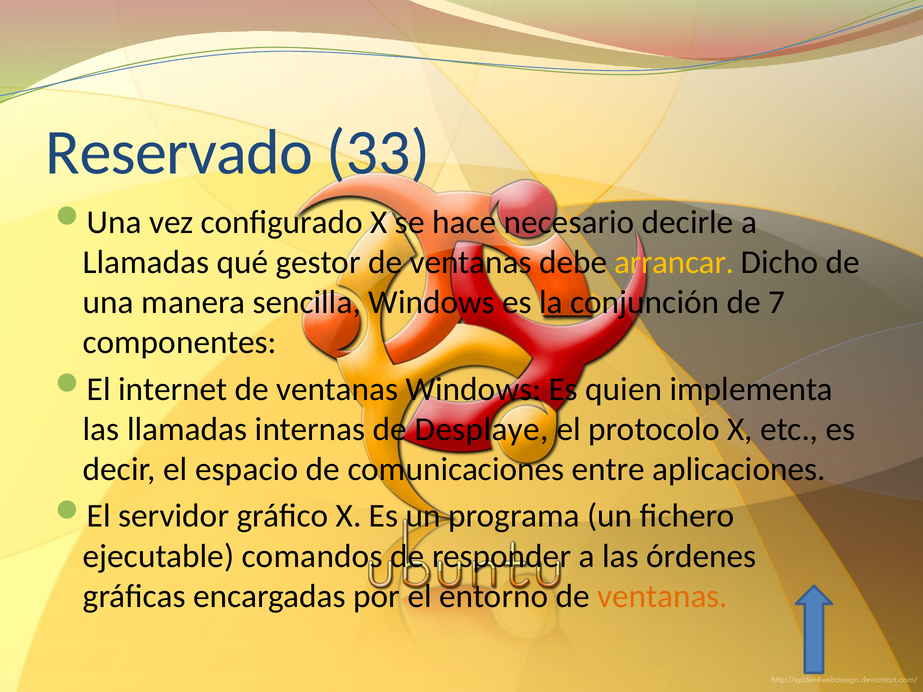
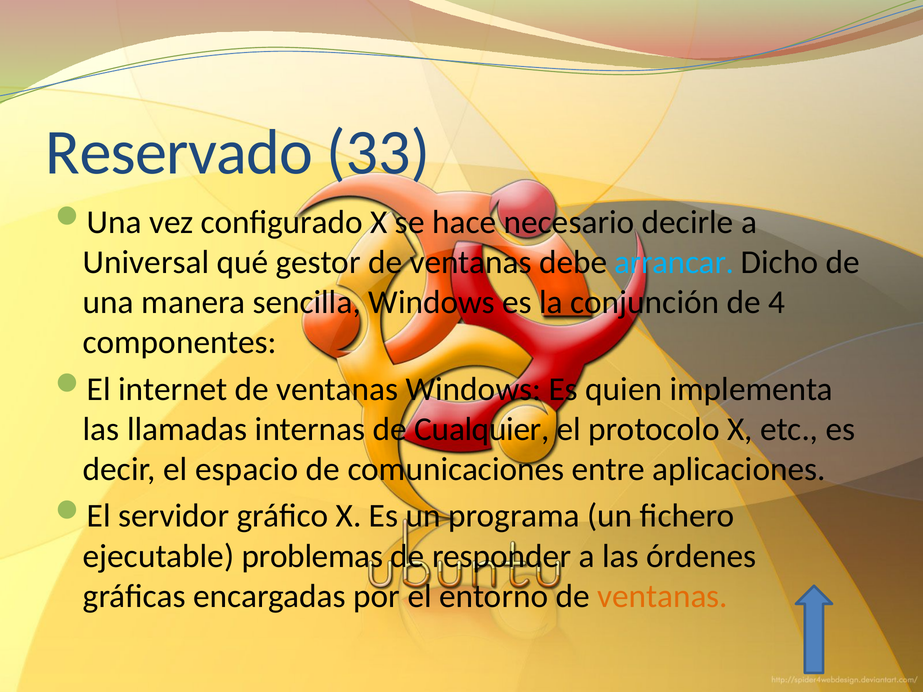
Llamadas at (146, 262): Llamadas -> Universal
arrancar colour: yellow -> light blue
7: 7 -> 4
Desplaye: Desplaye -> Cualquier
comandos: comandos -> problemas
